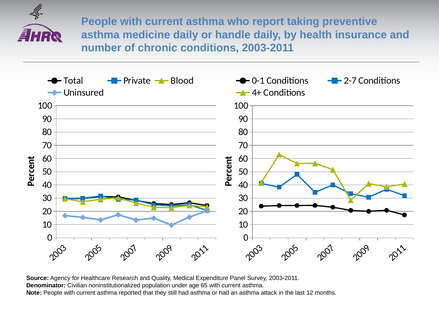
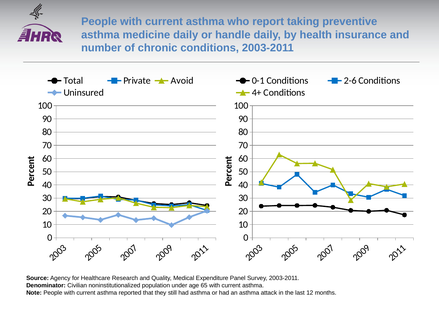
Blood: Blood -> Avoid
2-7: 2-7 -> 2-6
